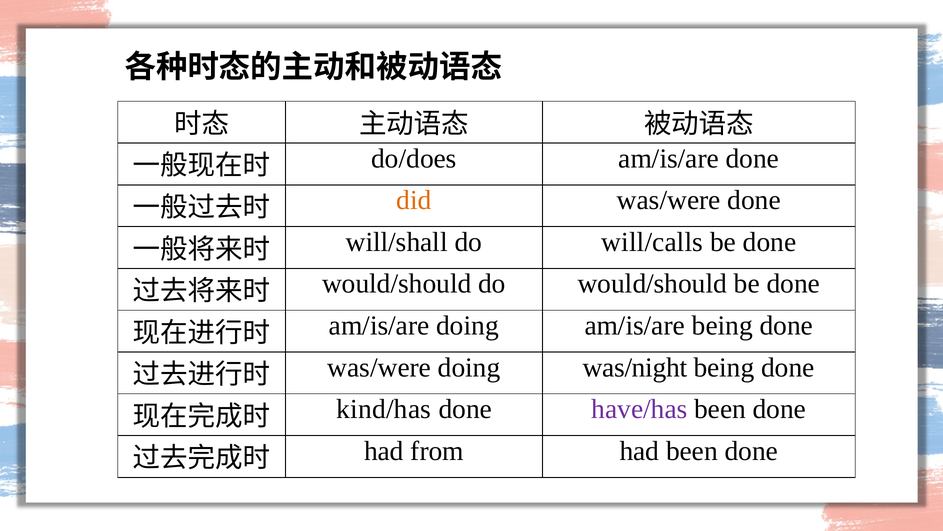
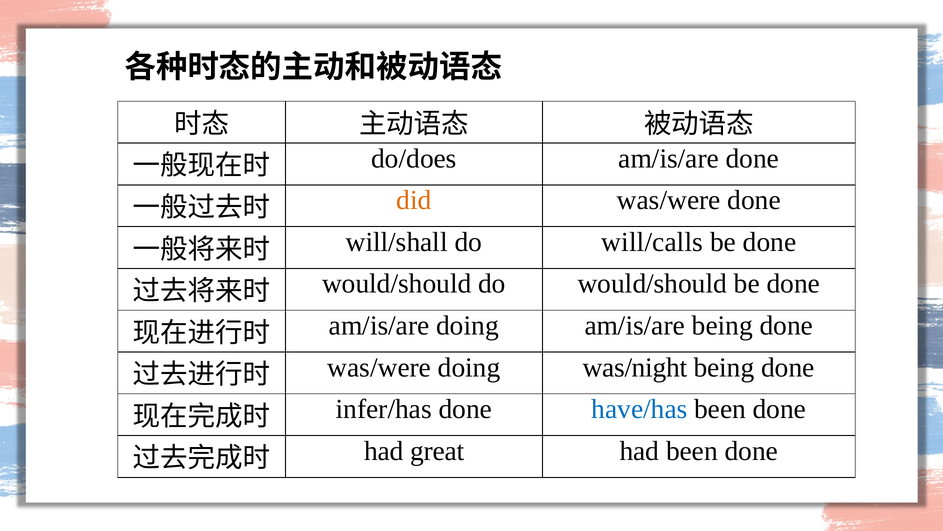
kind/has: kind/has -> infer/has
have/has colour: purple -> blue
from: from -> great
